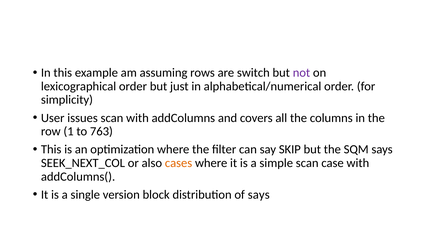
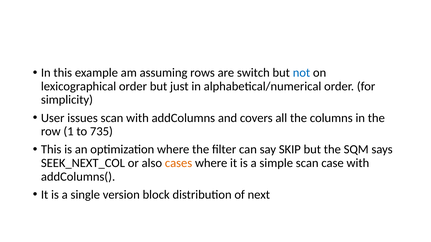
not colour: purple -> blue
763: 763 -> 735
of says: says -> next
